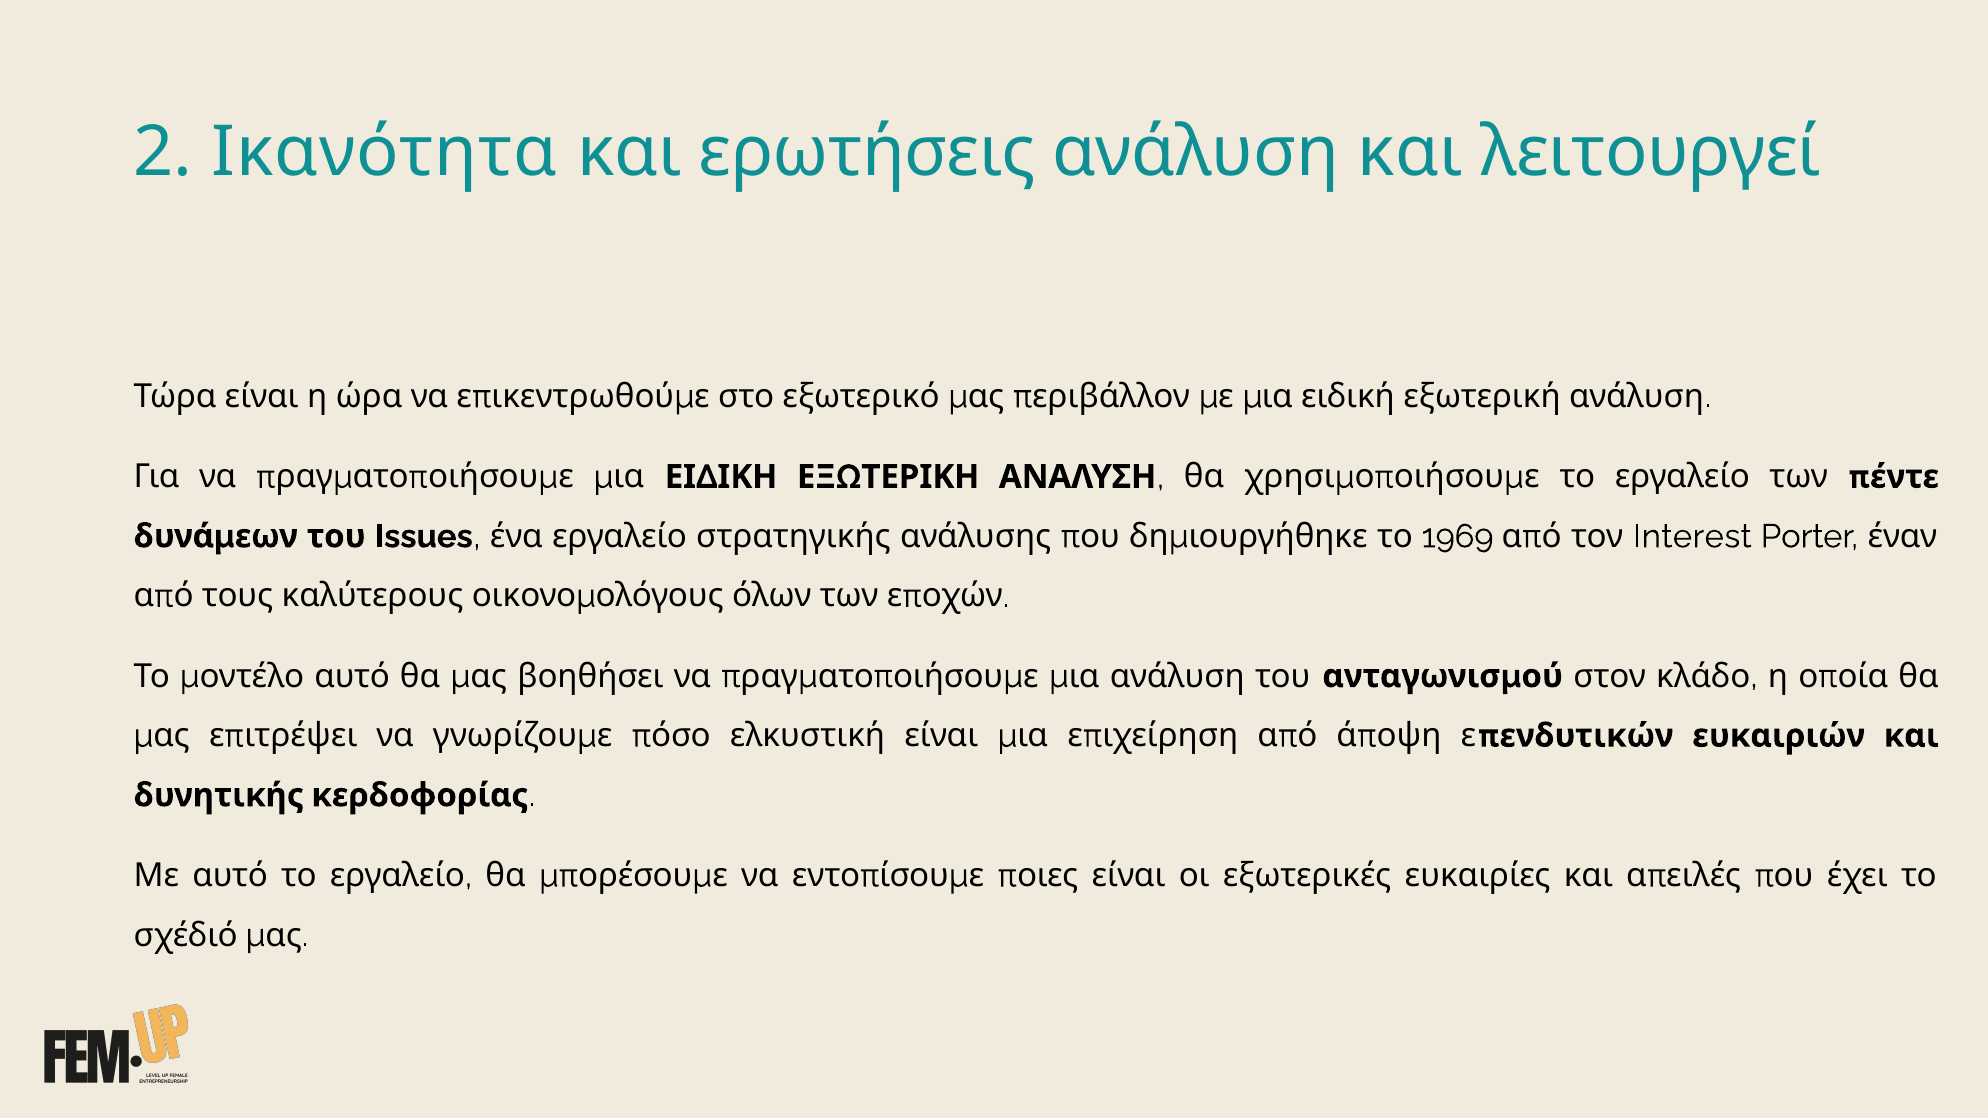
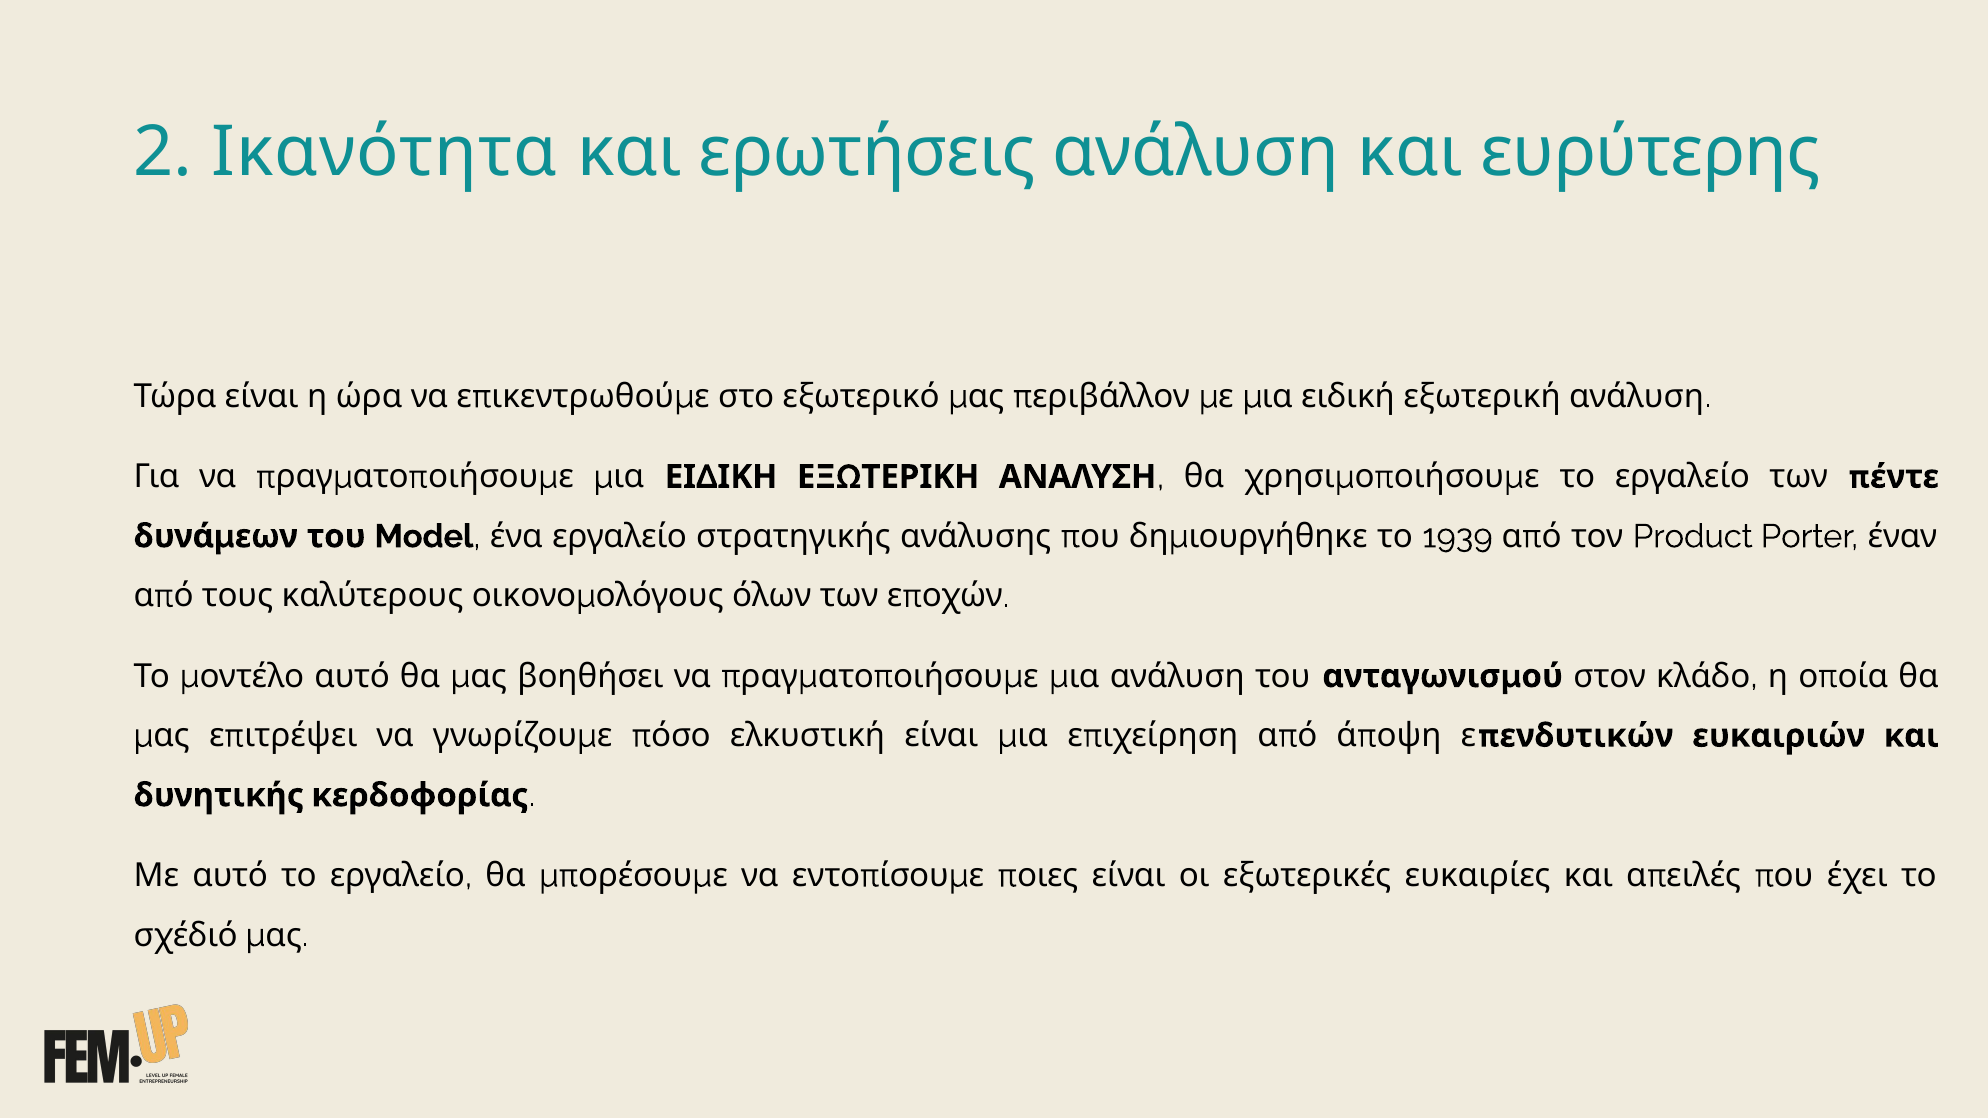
λειτουργεί: λειτουργεί -> ευρύτερης
Issues: Issues -> Model
1969: 1969 -> 1939
Interest: Interest -> Product
